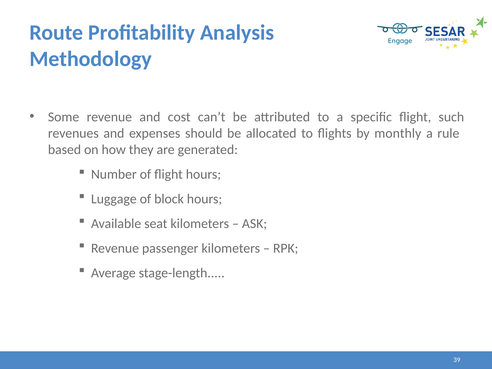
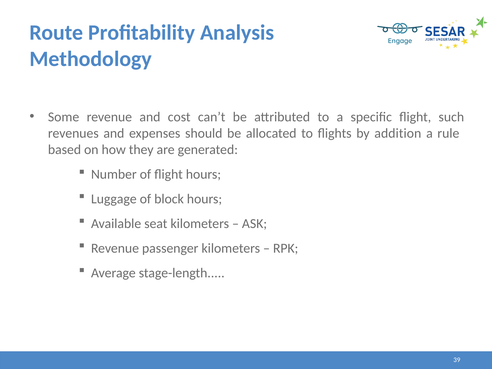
monthly: monthly -> addition
